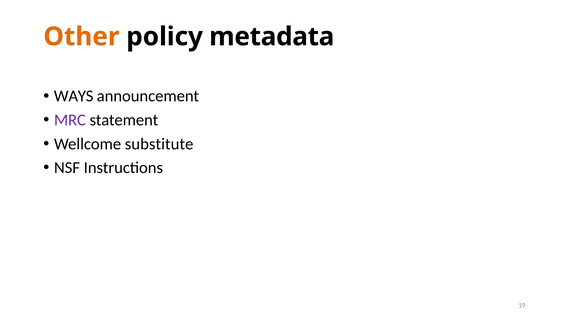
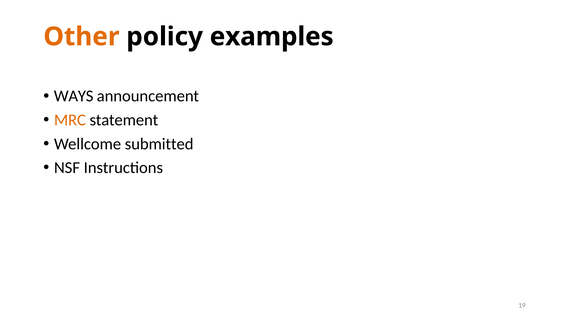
metadata: metadata -> examples
MRC colour: purple -> orange
substitute: substitute -> submitted
